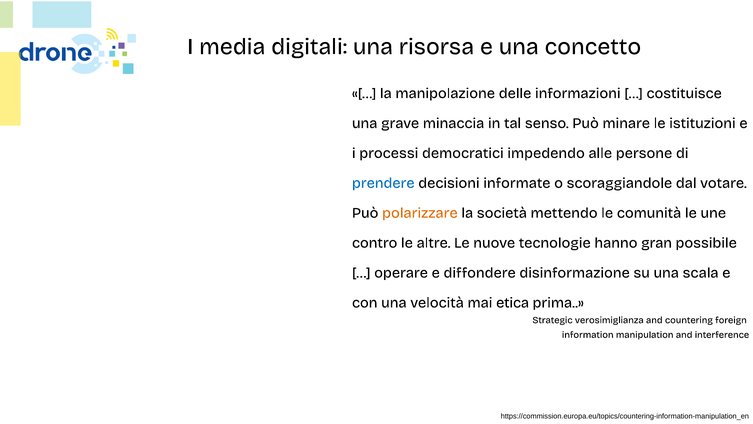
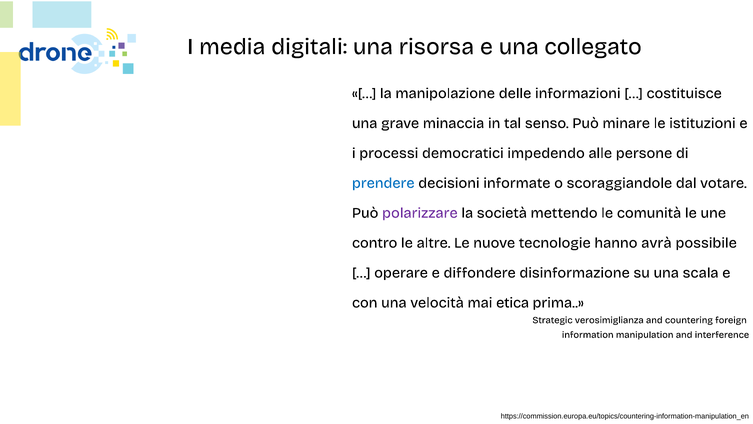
concetto: concetto -> collegato
polarizzare colour: orange -> purple
gran: gran -> avrà
